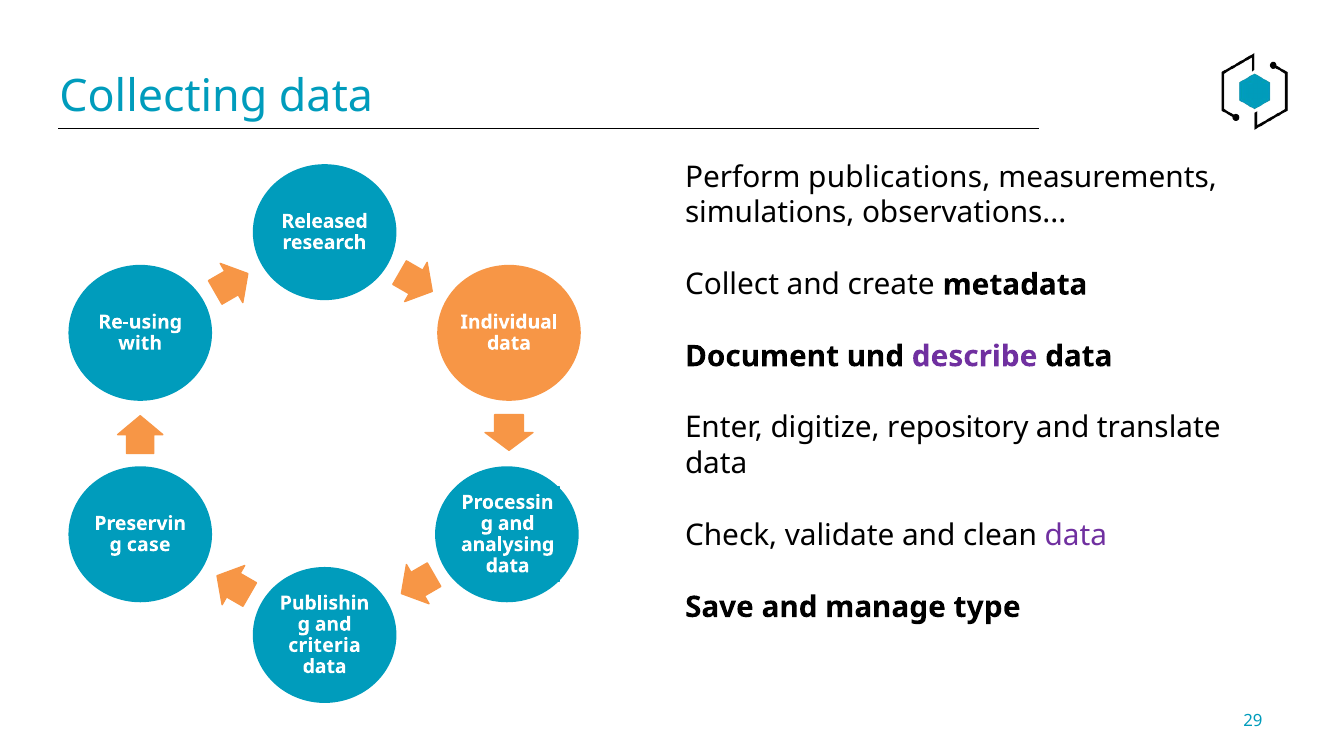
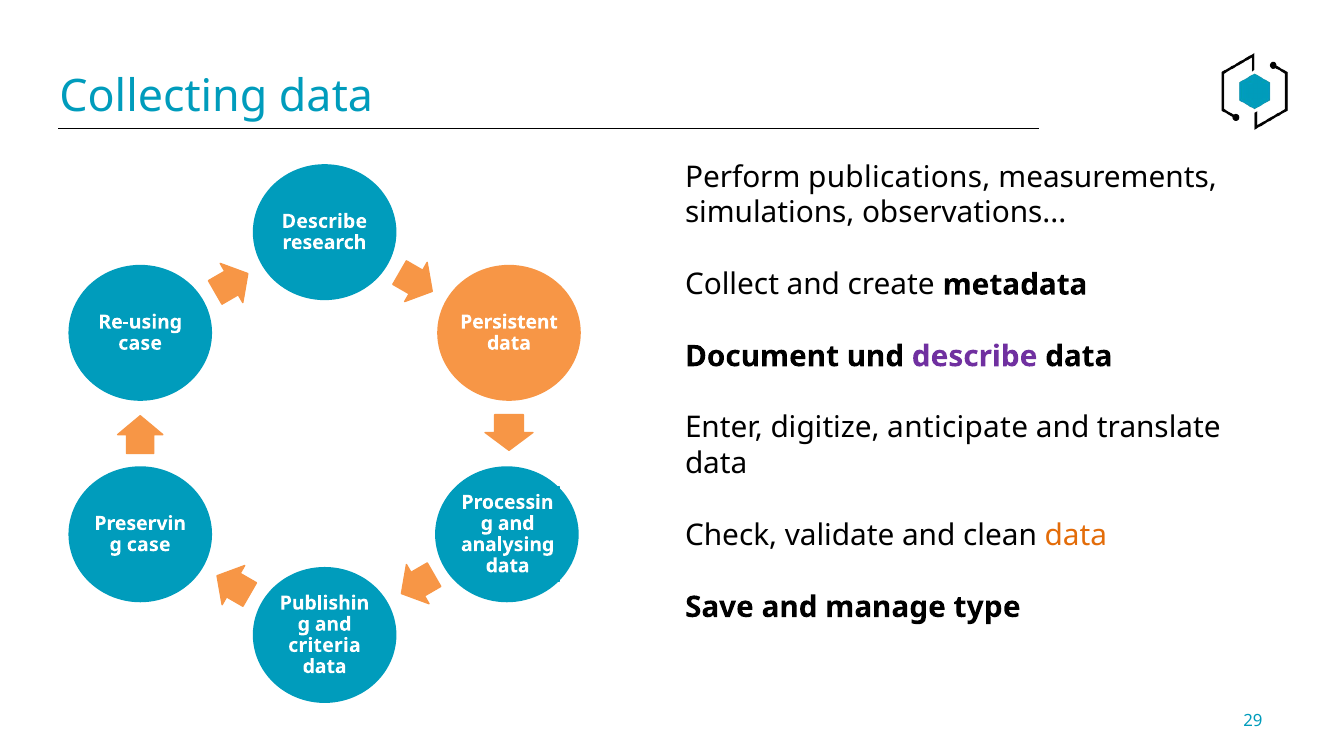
Released at (325, 221): Released -> Describe
Individual: Individual -> Persistent
with at (140, 343): with -> case
repository: repository -> anticipate
data at (1076, 535) colour: purple -> orange
